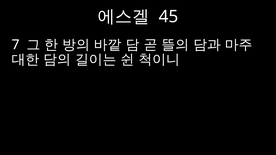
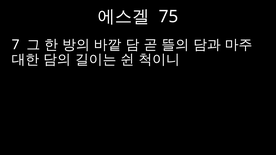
45: 45 -> 75
